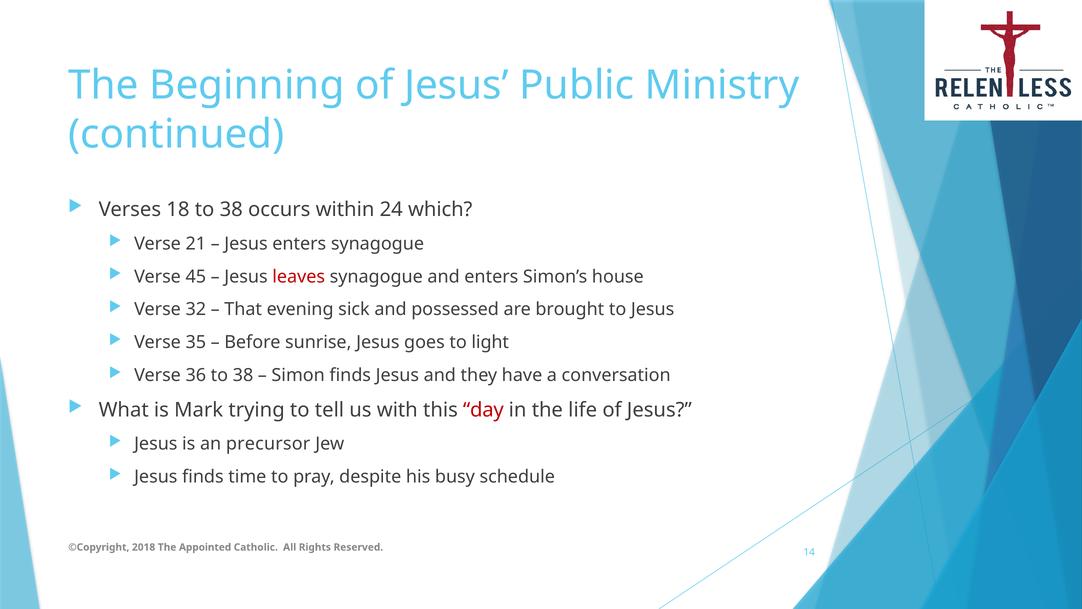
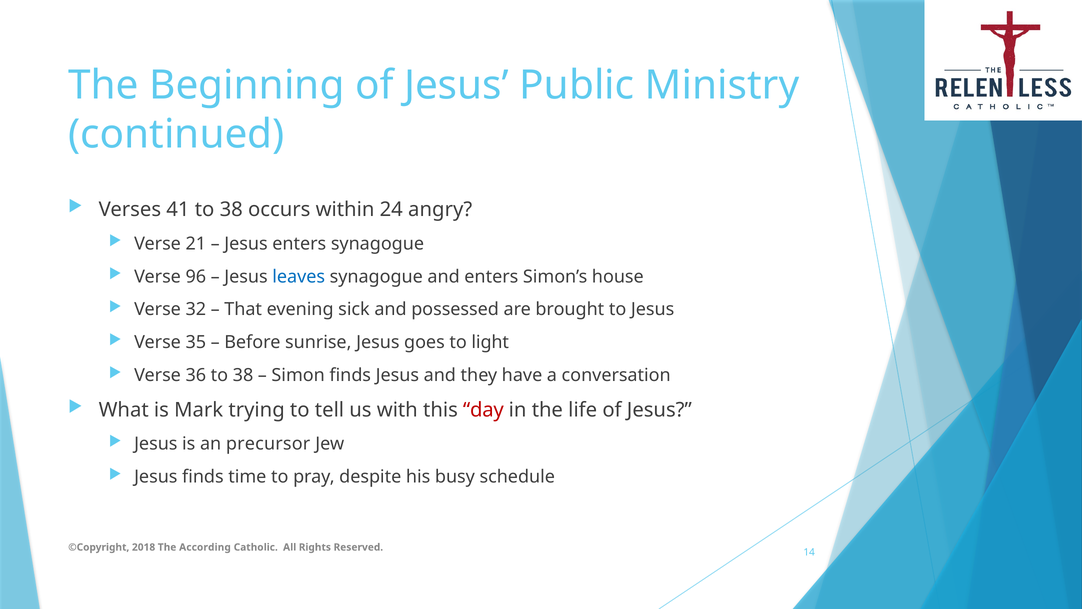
18: 18 -> 41
which: which -> angry
45: 45 -> 96
leaves colour: red -> blue
Appointed: Appointed -> According
